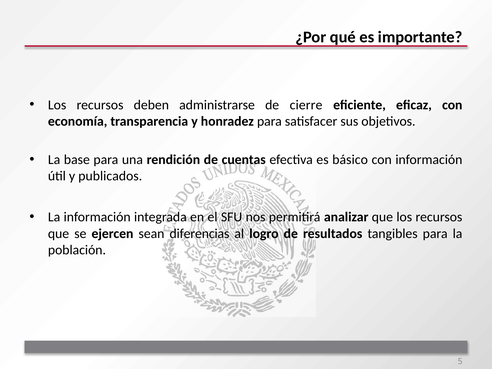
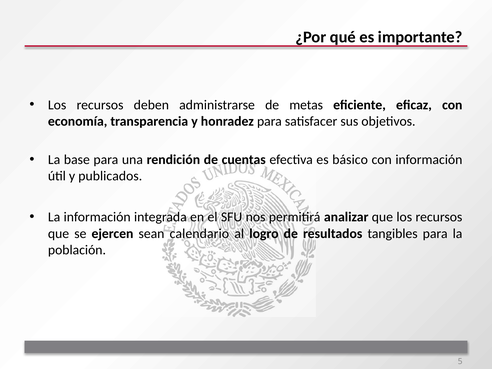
cierre: cierre -> metas
diferencias: diferencias -> calendario
